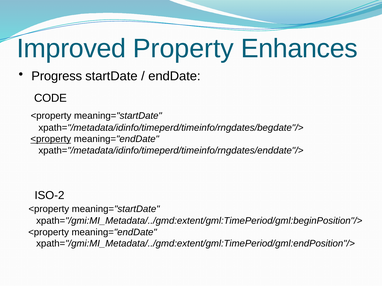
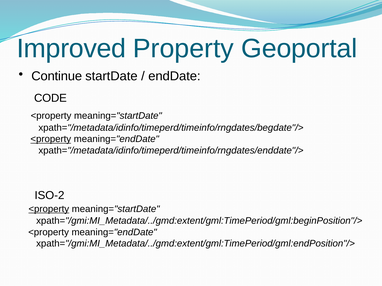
Enhances: Enhances -> Geoportal
Progress: Progress -> Continue
<property at (49, 209) underline: none -> present
